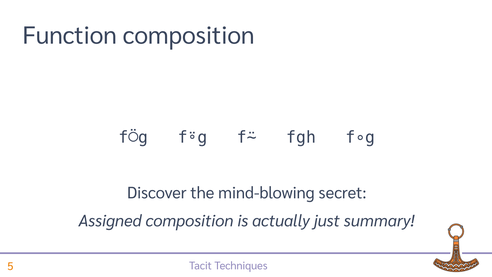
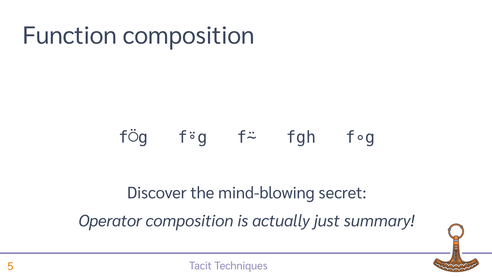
Assigned: Assigned -> Operator
